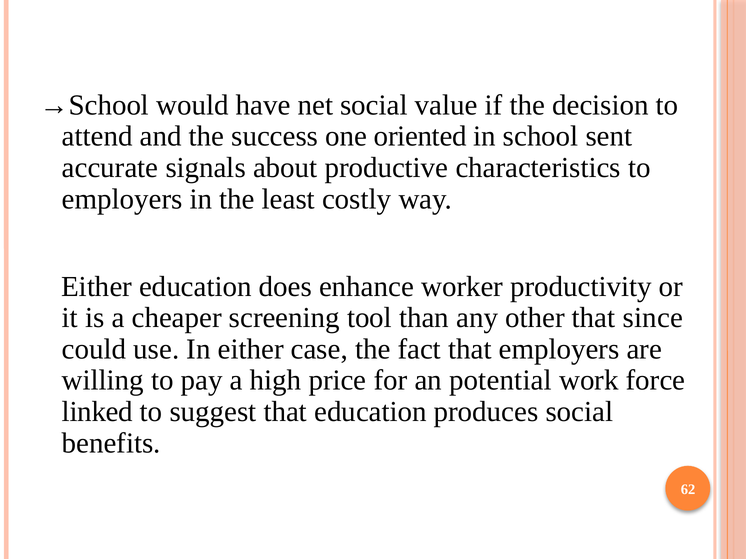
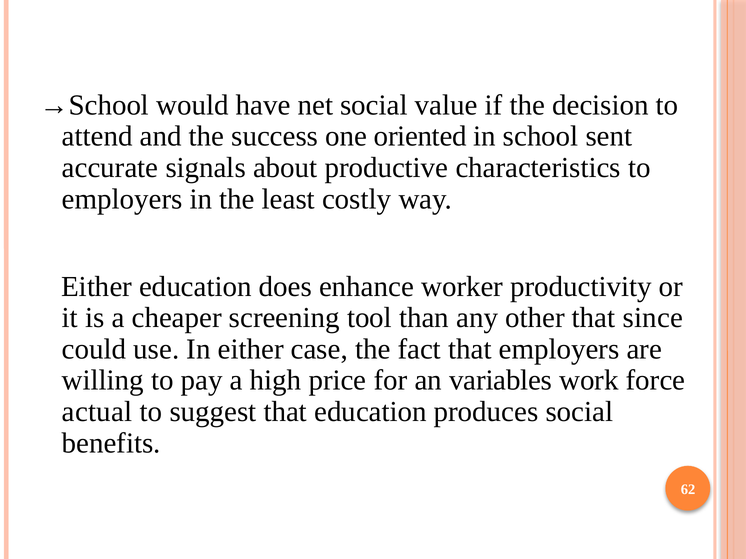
potential: potential -> variables
linked: linked -> actual
